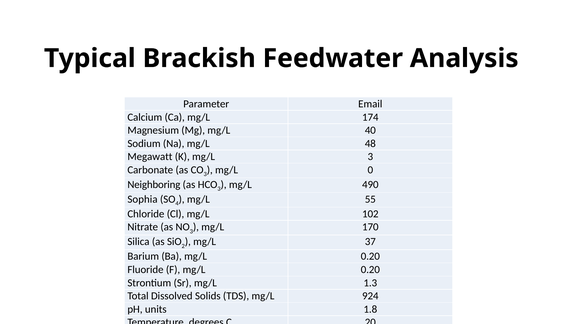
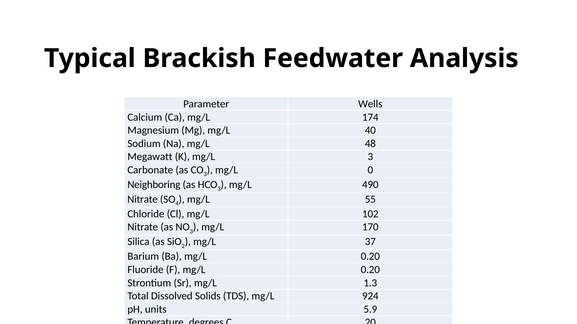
Email: Email -> Wells
Sophia at (142, 200): Sophia -> Nitrate
1.8: 1.8 -> 5.9
